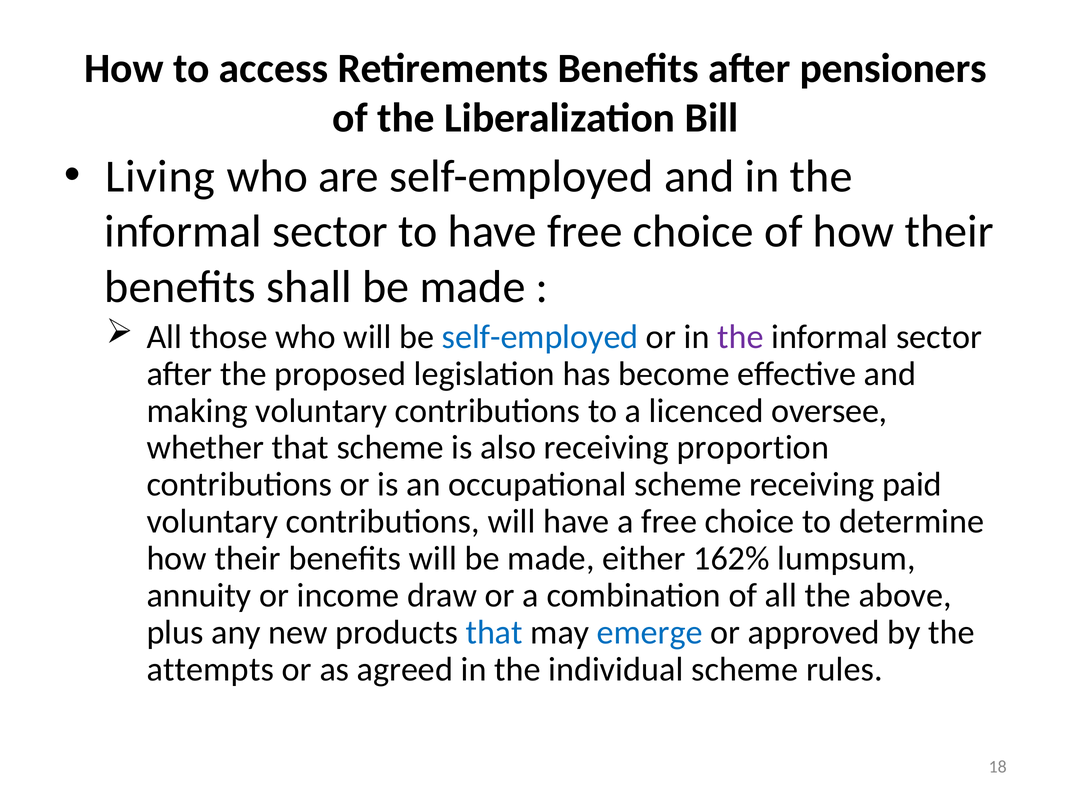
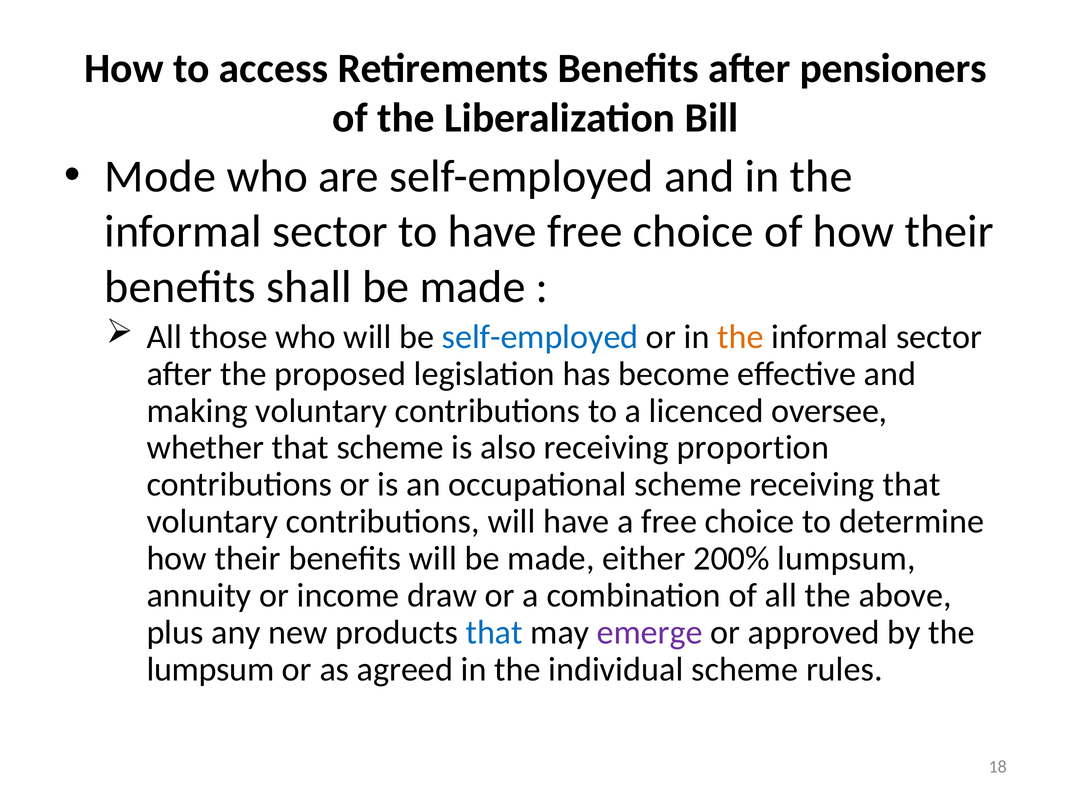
Living: Living -> Mode
the at (740, 337) colour: purple -> orange
receiving paid: paid -> that
162%: 162% -> 200%
emerge colour: blue -> purple
attempts at (210, 669): attempts -> lumpsum
